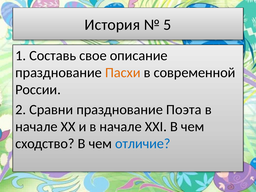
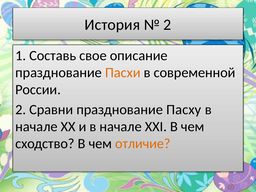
5 at (167, 25): 5 -> 2
Поэта: Поэта -> Пасху
отличие colour: blue -> orange
